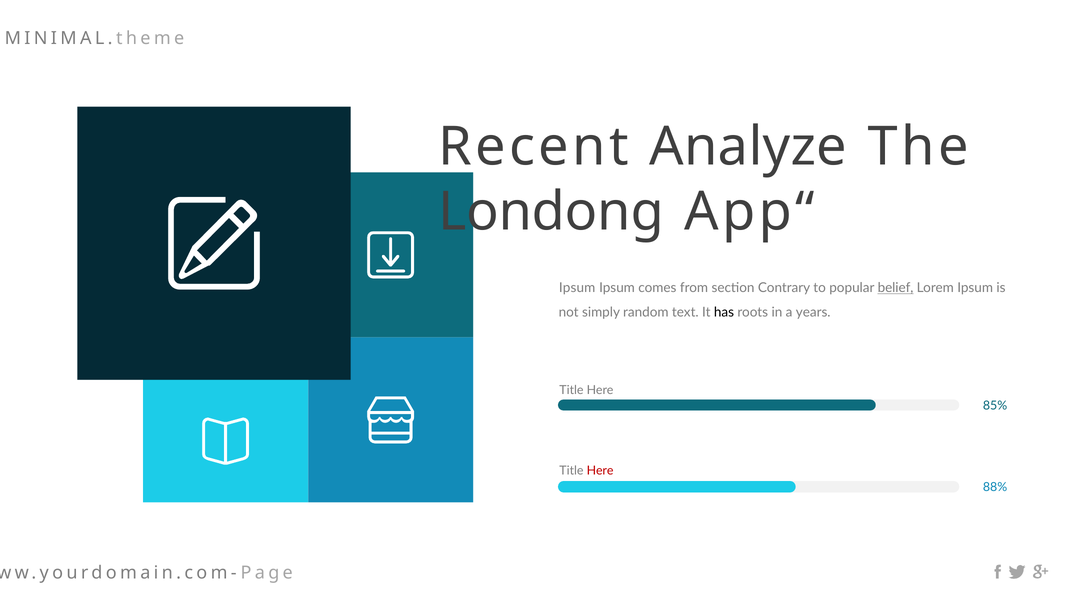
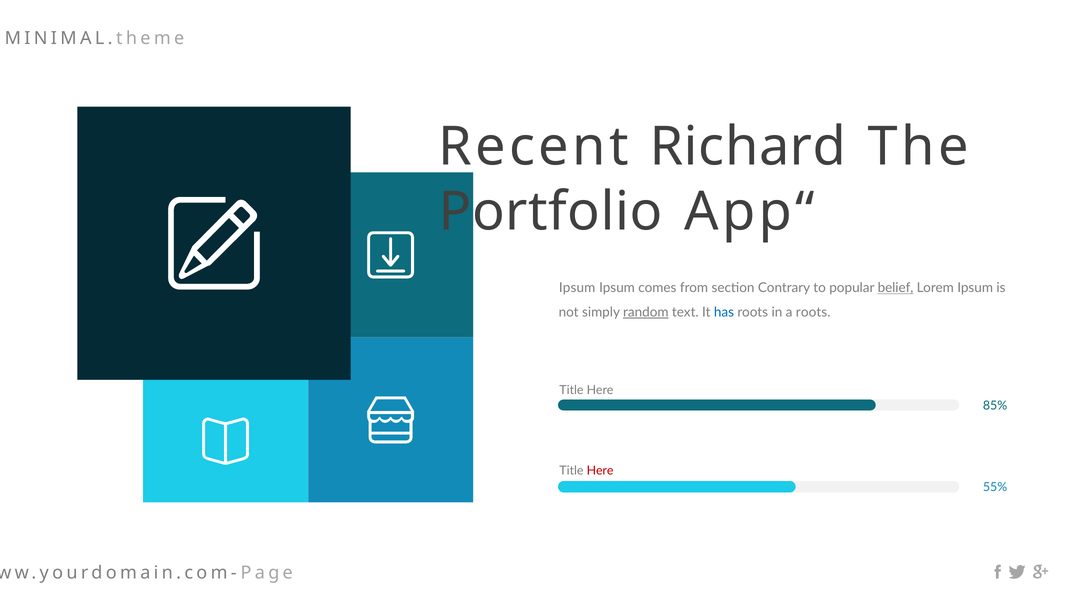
Analyze: Analyze -> Richard
Londong: Londong -> Portfolio
random underline: none -> present
has colour: black -> blue
a years: years -> roots
88%: 88% -> 55%
